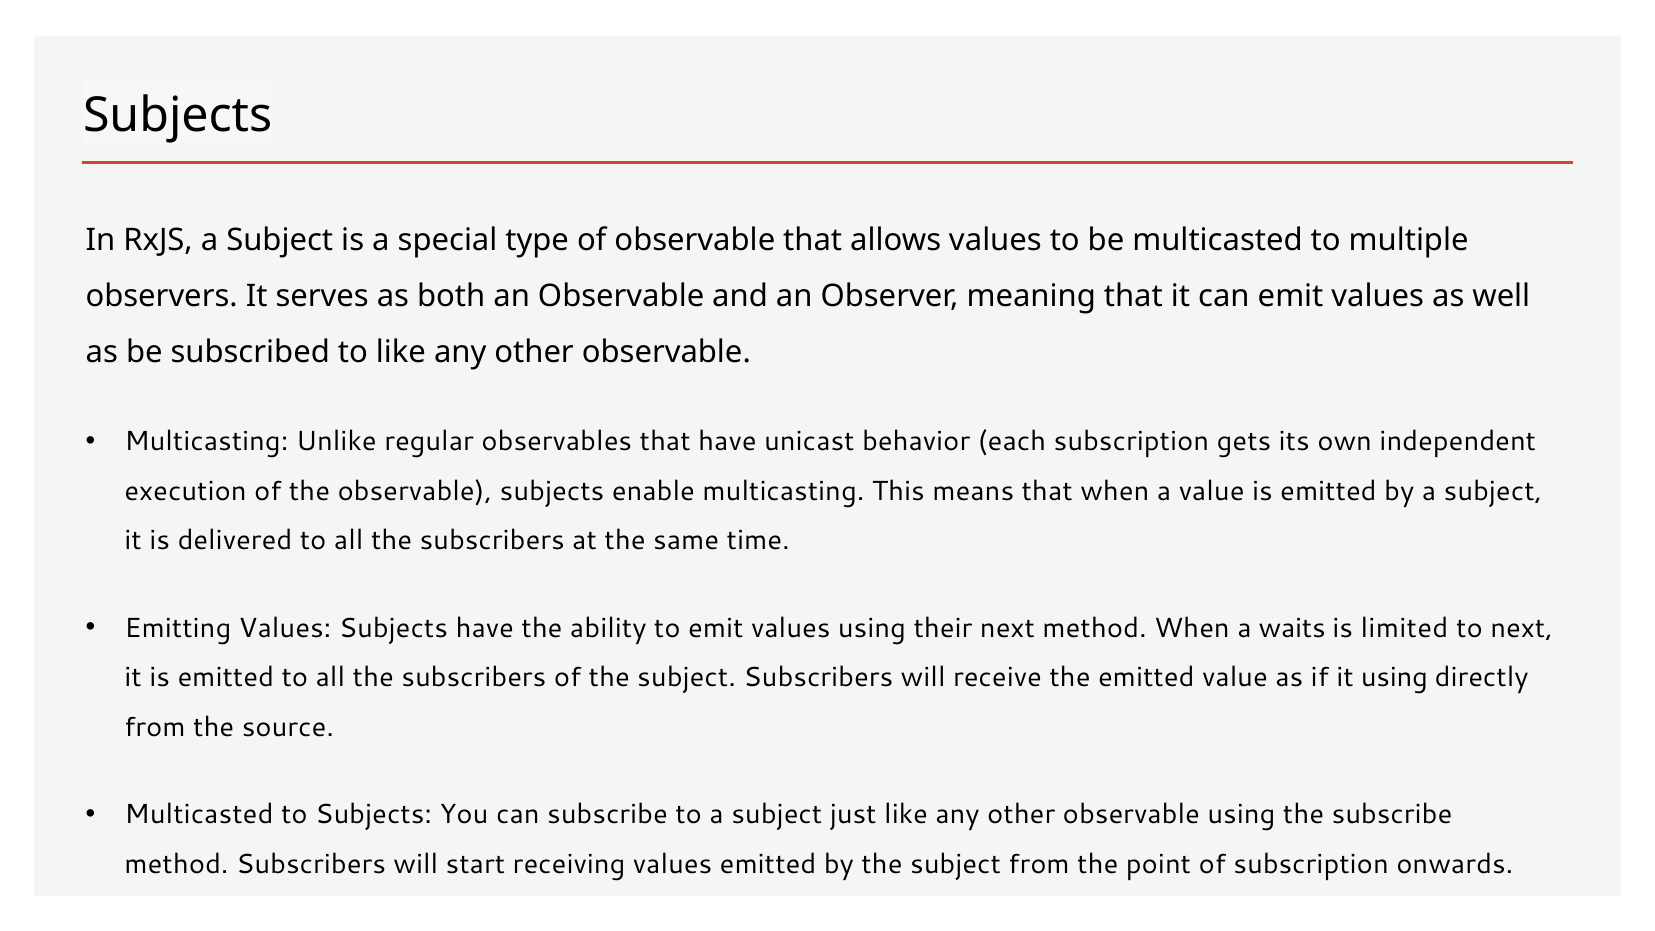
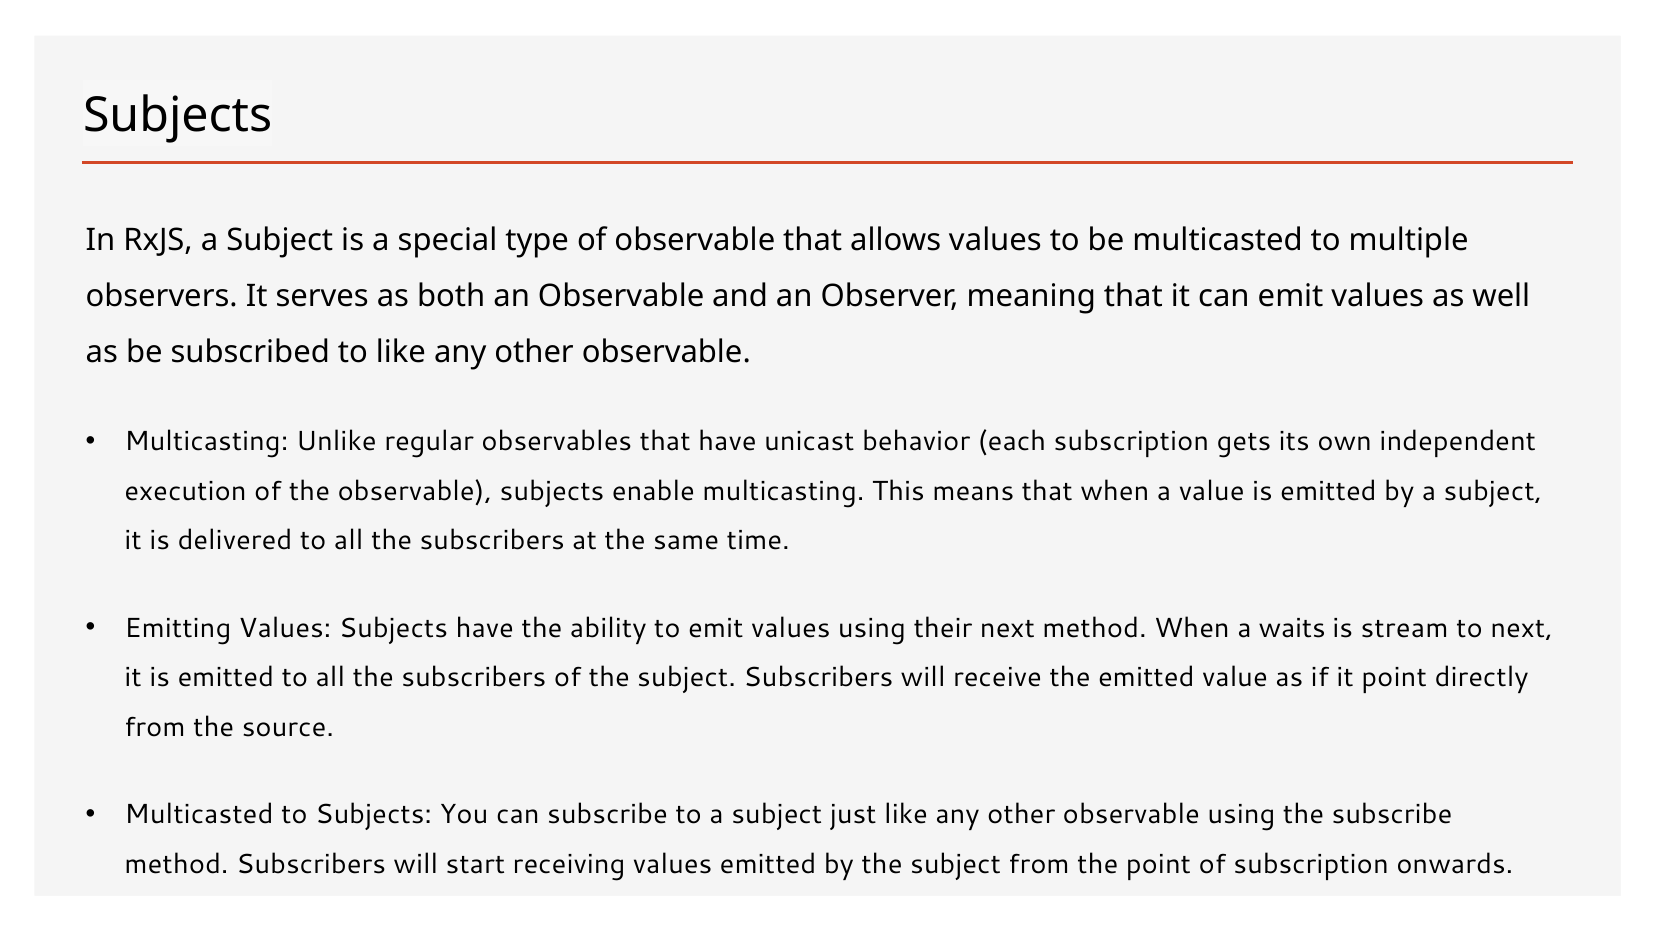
limited: limited -> stream
it using: using -> point
